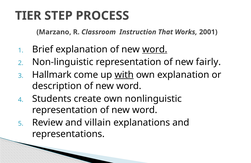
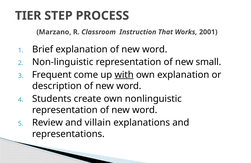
word at (155, 49) underline: present -> none
fairly: fairly -> small
Hallmark: Hallmark -> Frequent
